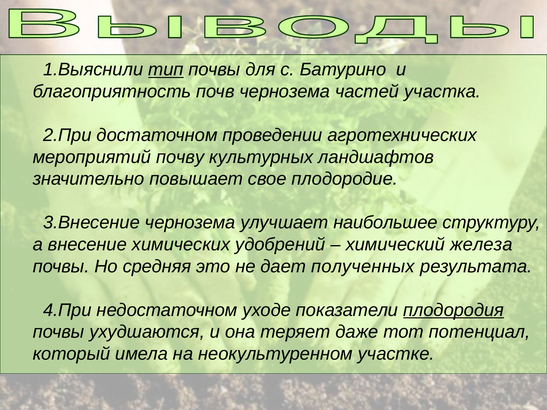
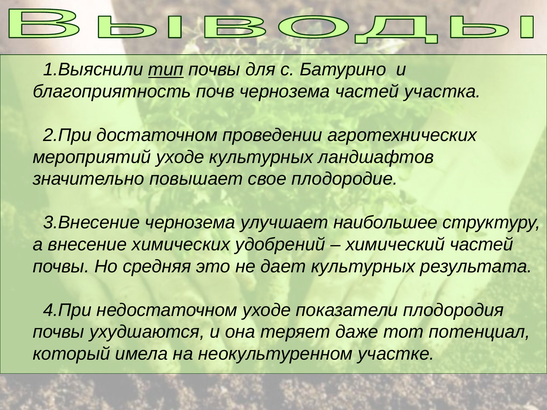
мероприятий почву: почву -> уходе
химический железа: железа -> частей
дает полученных: полученных -> культурных
плодородия underline: present -> none
